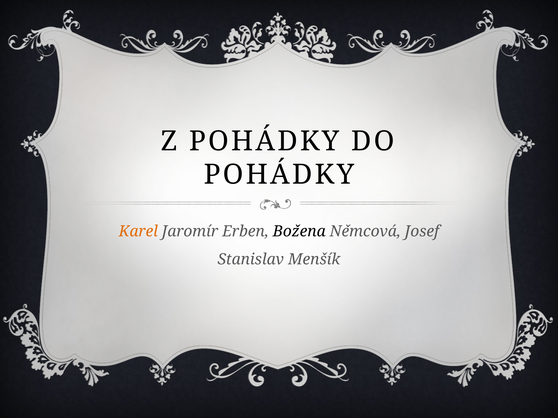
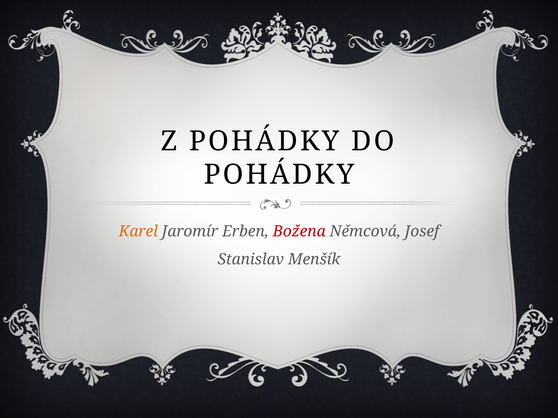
Božena colour: black -> red
